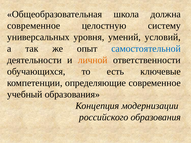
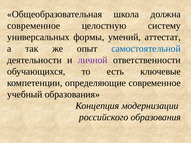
уровня: уровня -> формы
условий: условий -> аттестат
личной colour: orange -> purple
